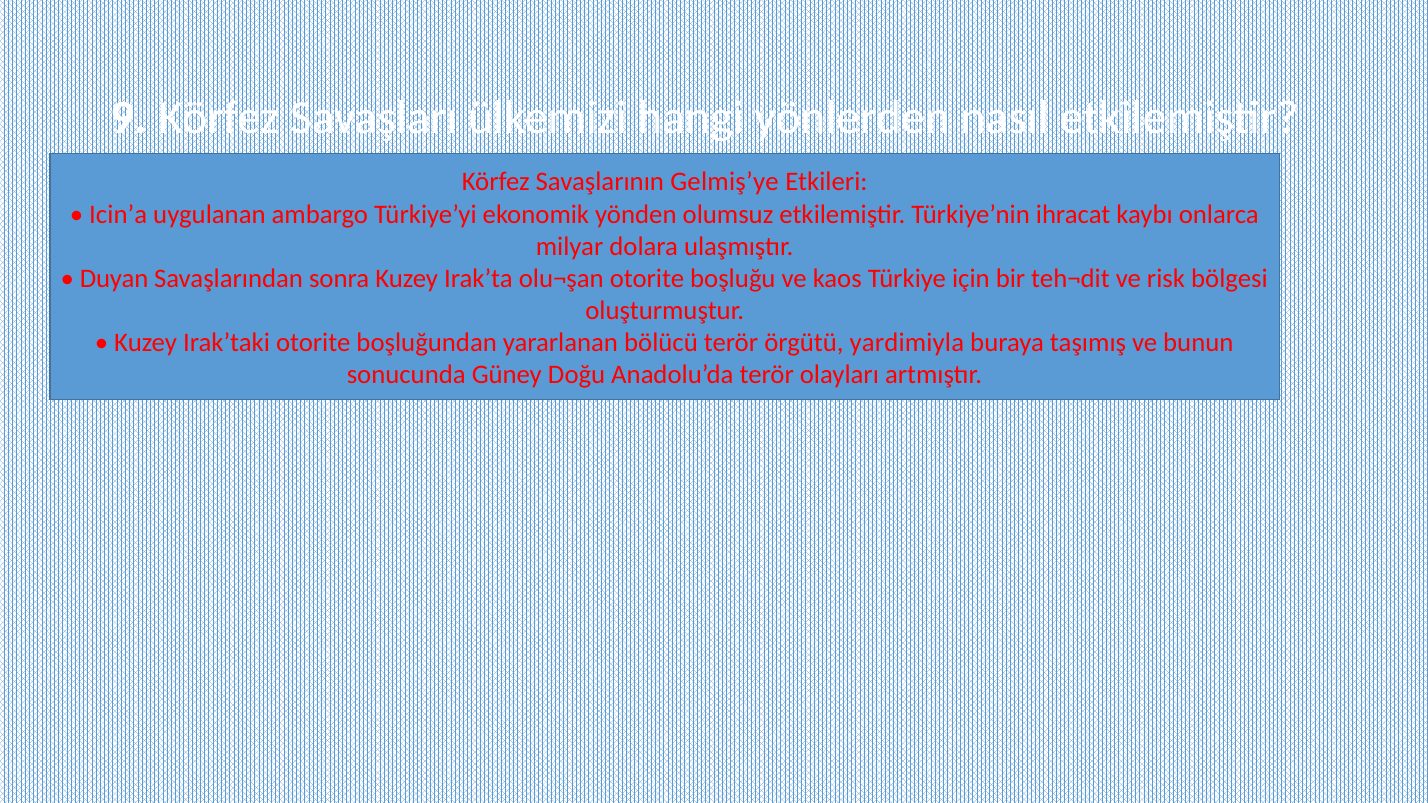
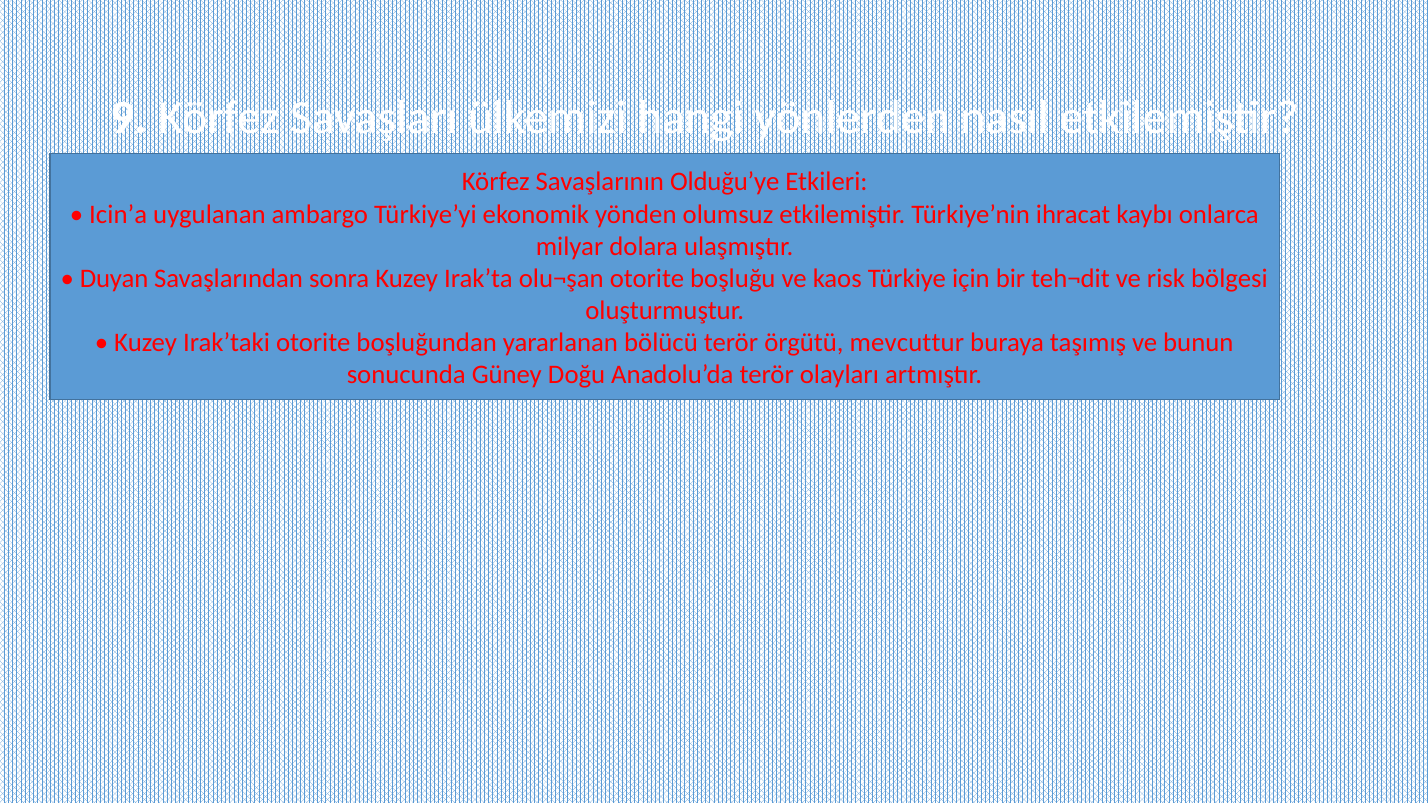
Gelmiş’ye: Gelmiş’ye -> Olduğu’ye
yardimiyla: yardimiyla -> mevcuttur
